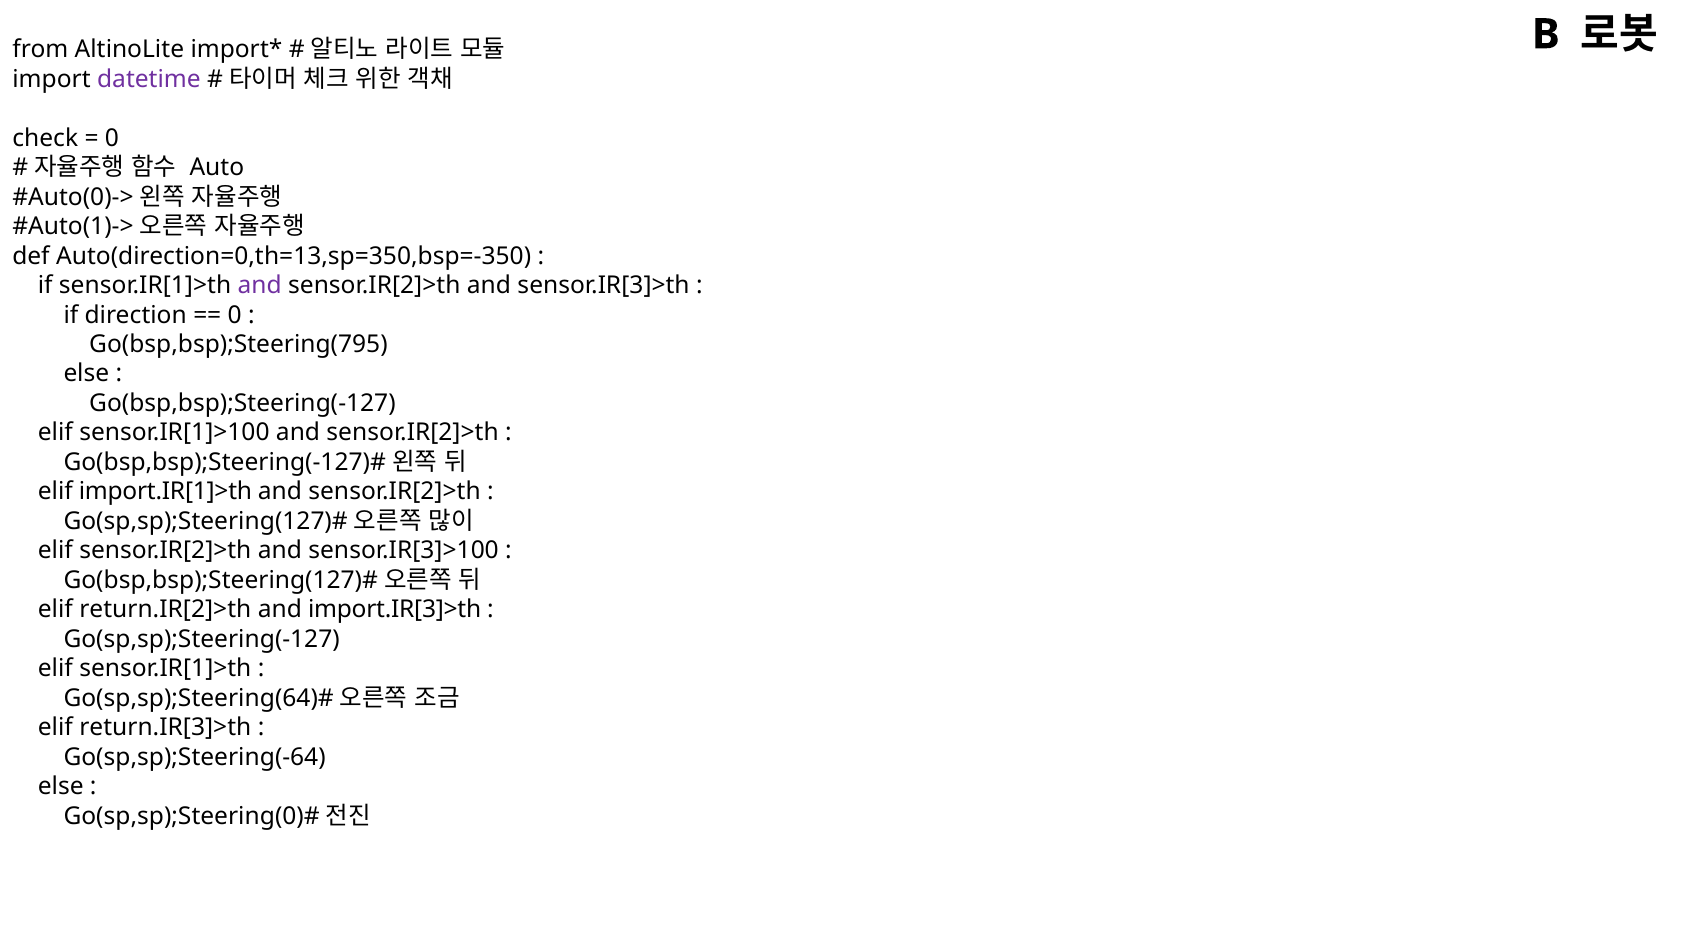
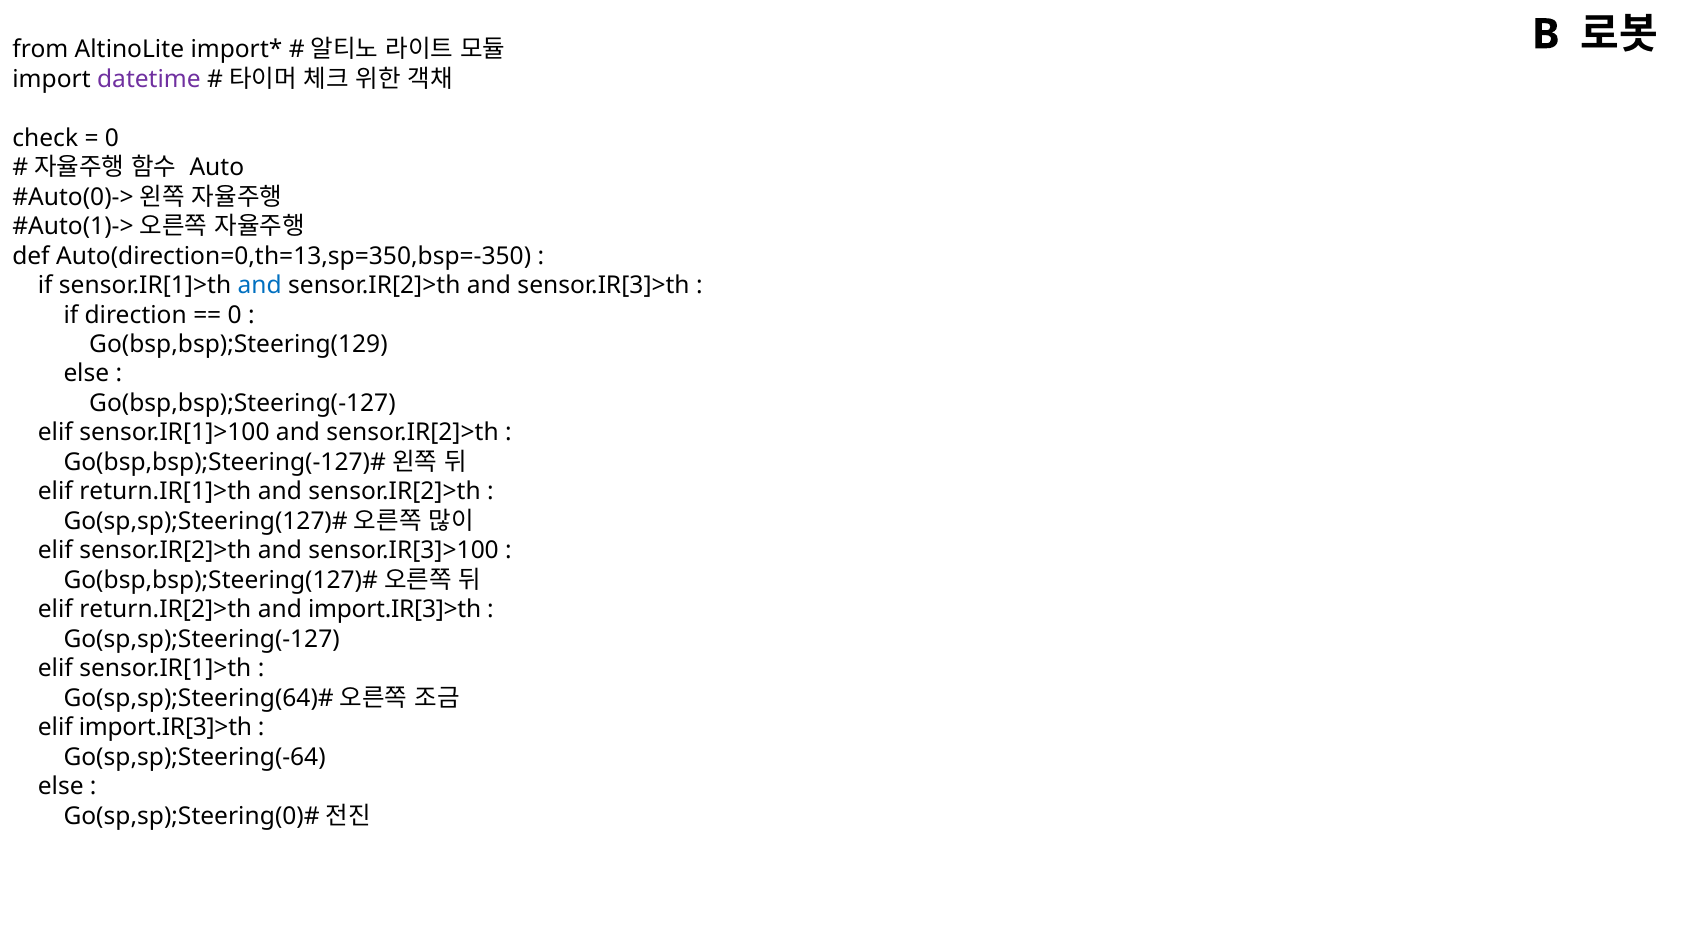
and at (260, 285) colour: purple -> blue
Go(bsp,bsp);Steering(795: Go(bsp,bsp);Steering(795 -> Go(bsp,bsp);Steering(129
import.IR[1]>th: import.IR[1]>th -> return.IR[1]>th
elif return.IR[3]>th: return.IR[3]>th -> import.IR[3]>th
